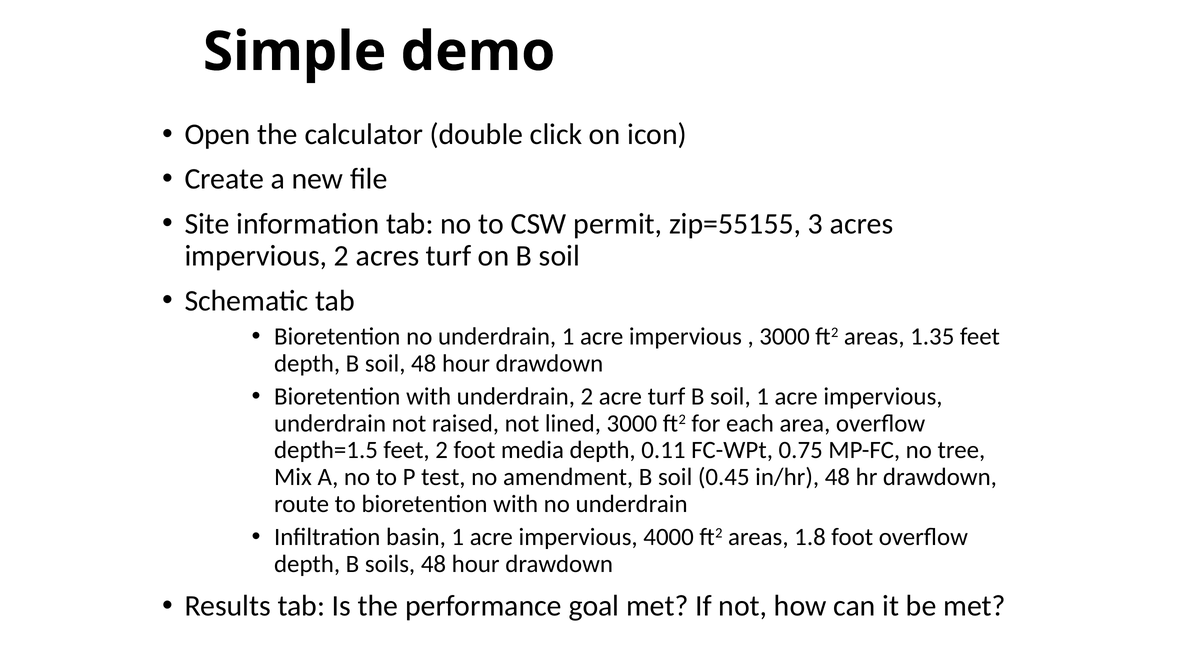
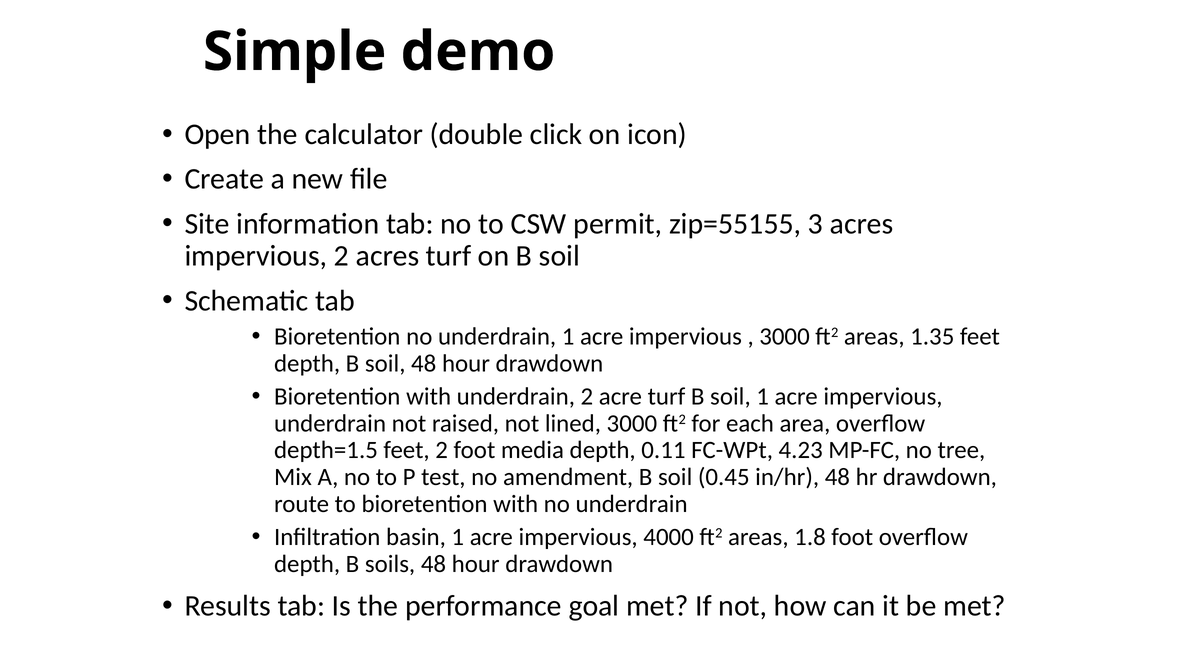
0.75: 0.75 -> 4.23
